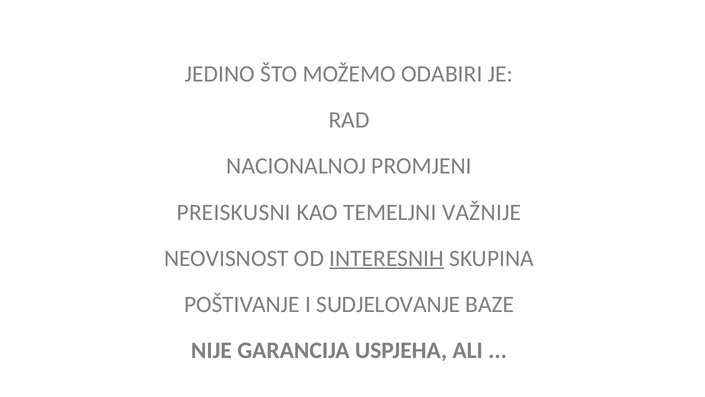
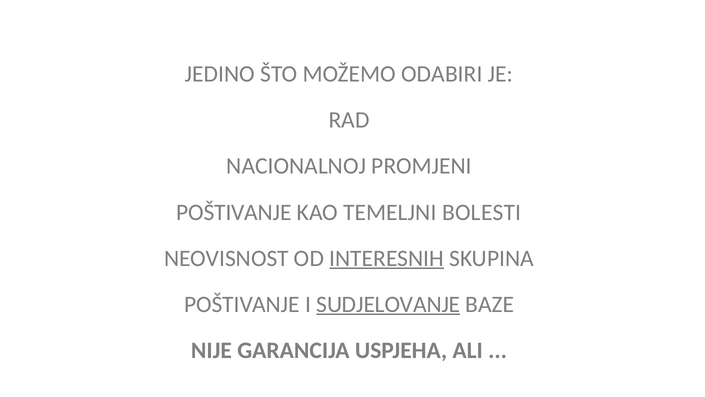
PREISKUSNI at (234, 212): PREISKUSNI -> POŠTIVANJE
VAŽNIJE: VAŽNIJE -> BOLESTI
SUDJELOVANJE underline: none -> present
